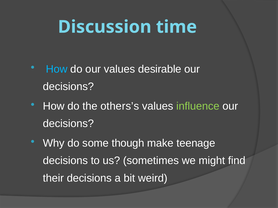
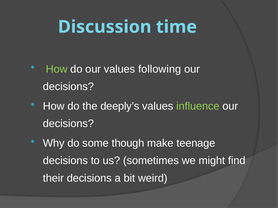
How at (57, 69) colour: light blue -> light green
desirable: desirable -> following
others’s: others’s -> deeply’s
